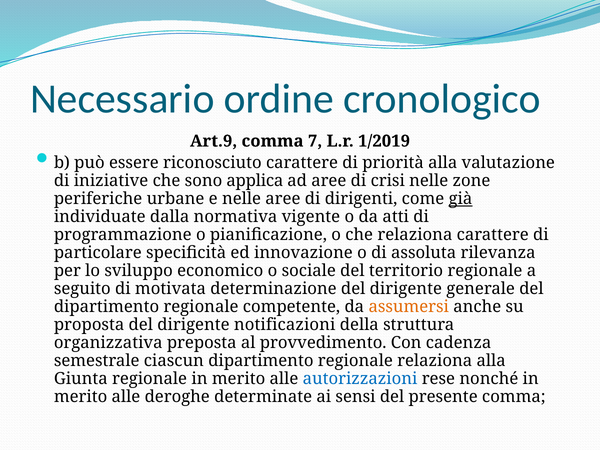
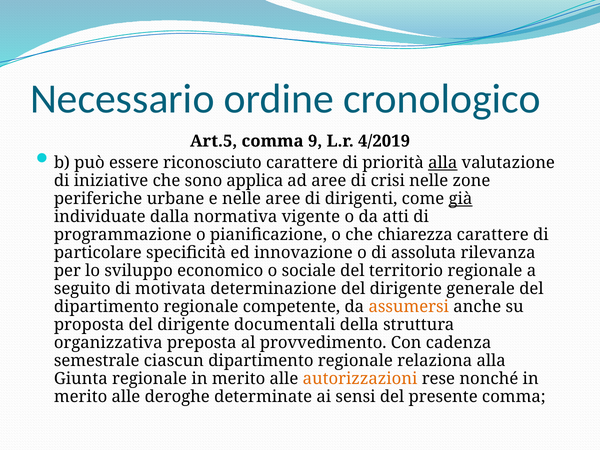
Art.9: Art.9 -> Art.5
7: 7 -> 9
1/2019: 1/2019 -> 4/2019
alla at (443, 163) underline: none -> present
che relaziona: relaziona -> chiarezza
notificazioni: notificazioni -> documentali
autorizzazioni colour: blue -> orange
